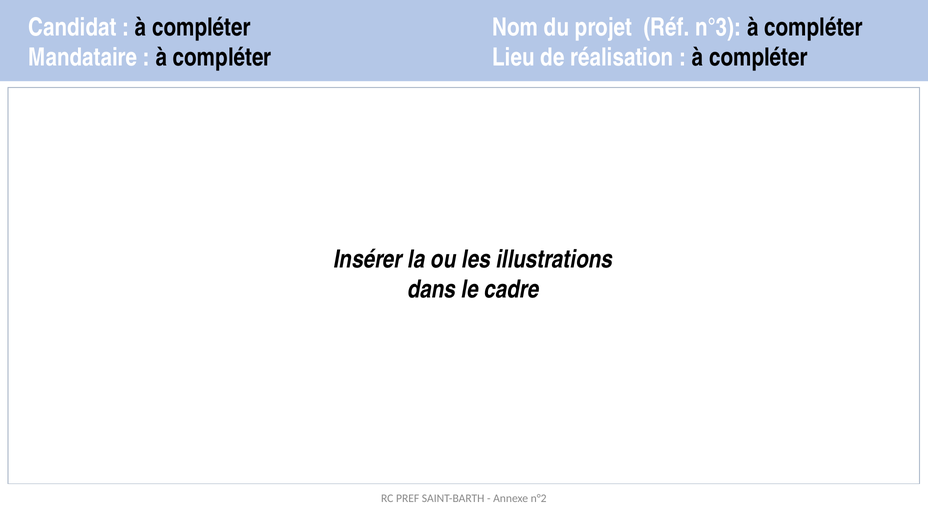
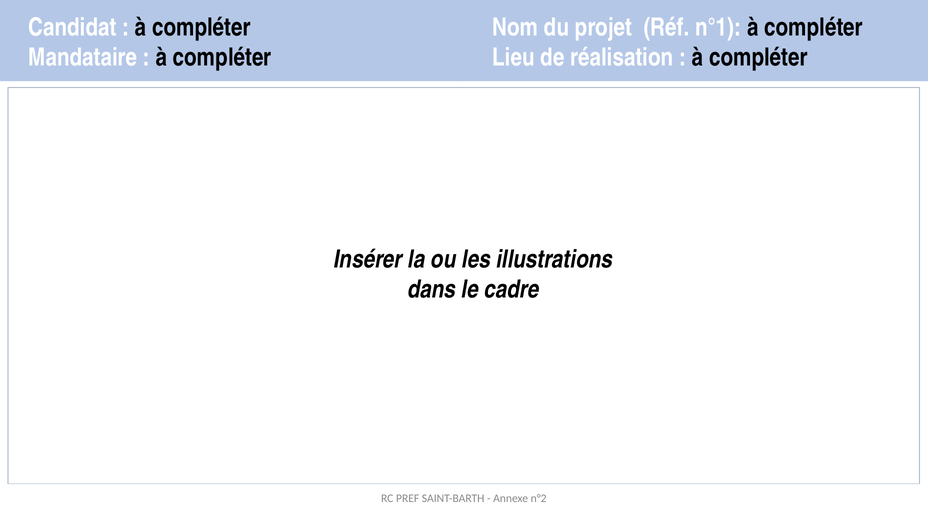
n°3: n°3 -> n°1
